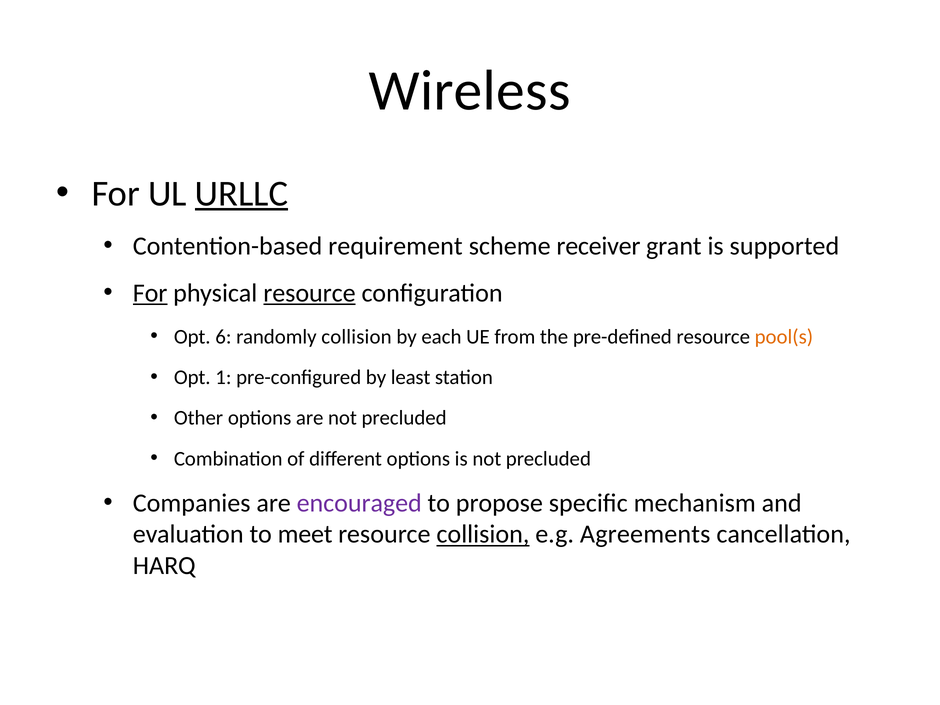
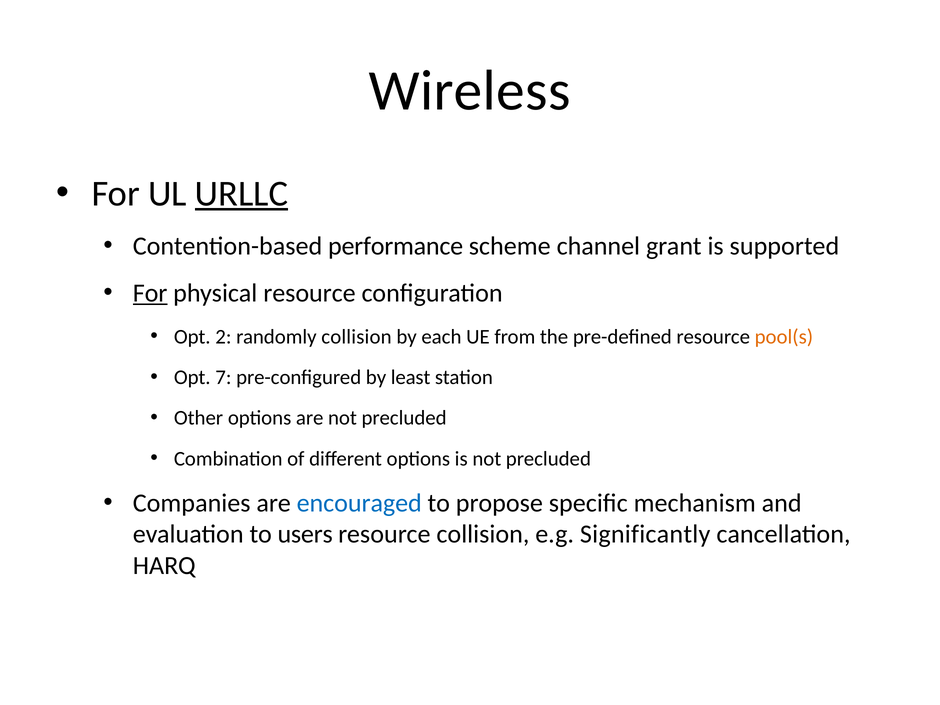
requirement: requirement -> performance
receiver: receiver -> channel
resource at (309, 293) underline: present -> none
6: 6 -> 2
1: 1 -> 7
encouraged colour: purple -> blue
meet: meet -> users
collision at (483, 534) underline: present -> none
Agreements: Agreements -> Significantly
